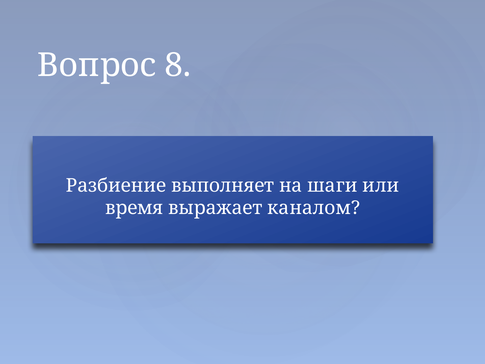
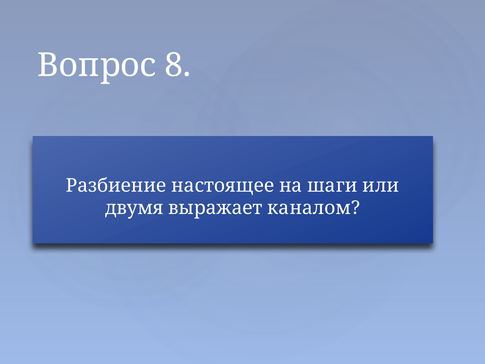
выполняет: выполняет -> настоящее
время: время -> двумя
